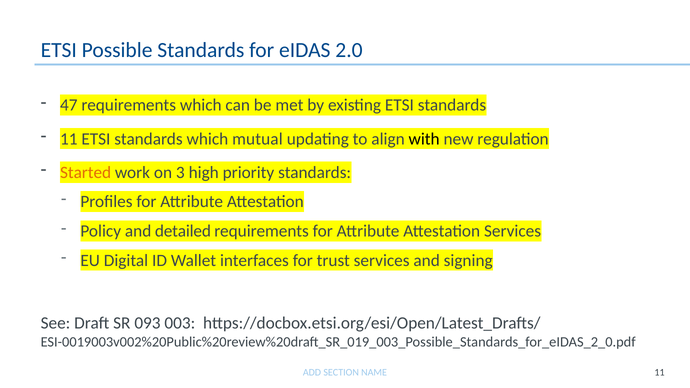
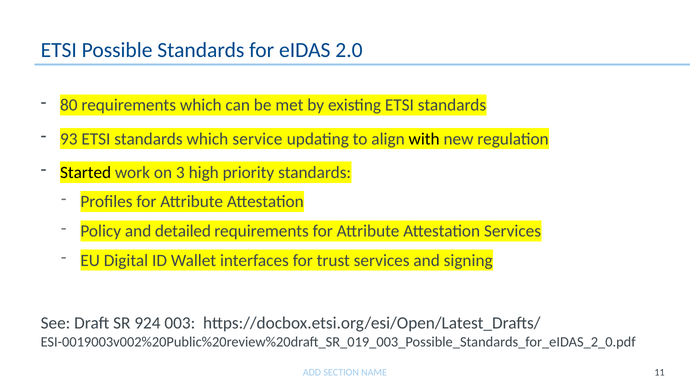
47: 47 -> 80
11 at (69, 139): 11 -> 93
mutual: mutual -> service
Started colour: orange -> black
093: 093 -> 924
